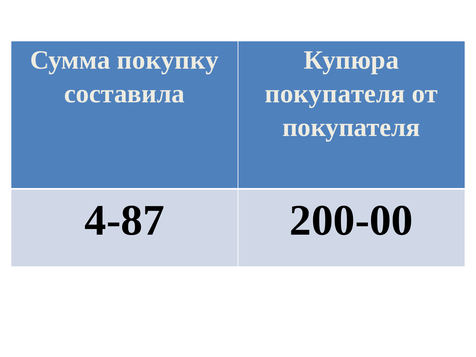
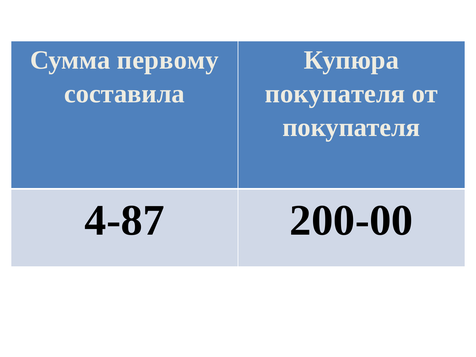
покупку: покупку -> первому
